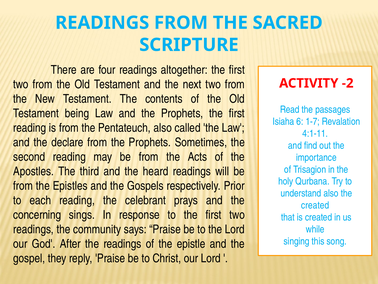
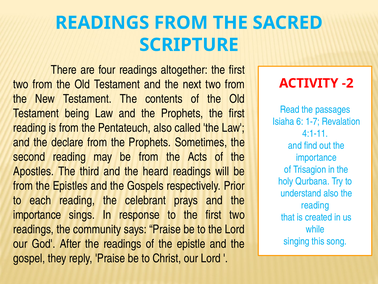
created at (315, 205): created -> reading
concerning at (37, 215): concerning -> importance
